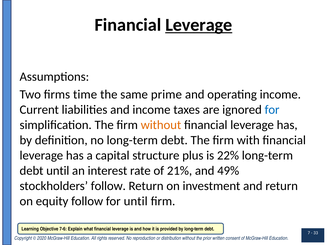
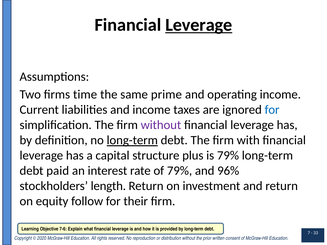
without at (161, 125) colour: orange -> purple
long-term at (132, 140) underline: none -> present
is 22%: 22% -> 79%
debt until: until -> paid
of 21%: 21% -> 79%
49%: 49% -> 96%
stockholders follow: follow -> length
for until: until -> their
